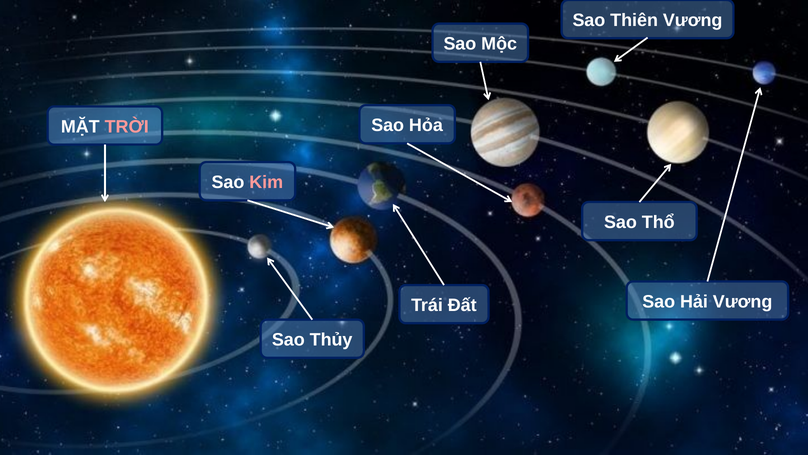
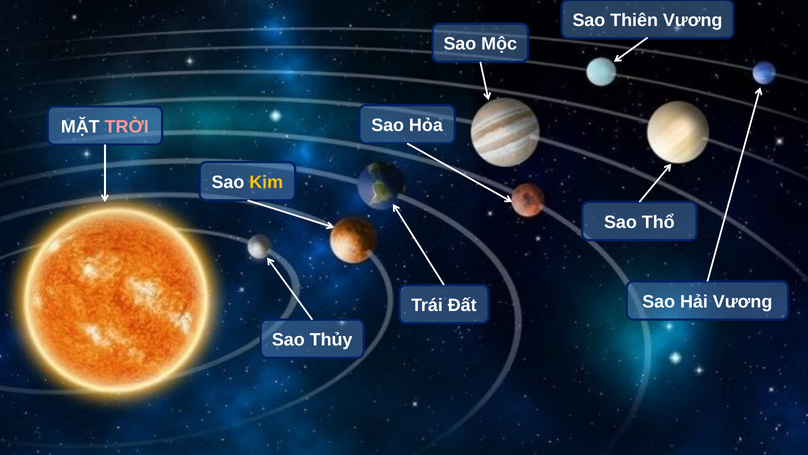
Kim colour: pink -> yellow
